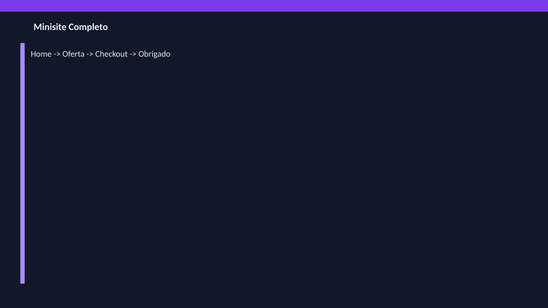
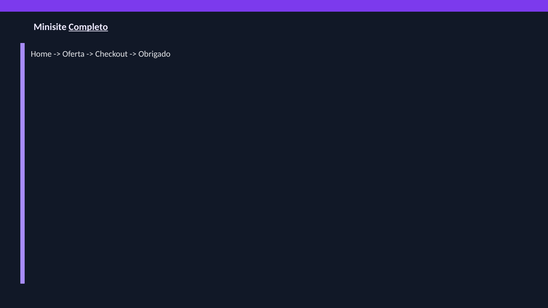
Completo underline: none -> present
